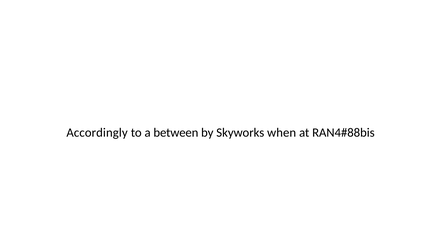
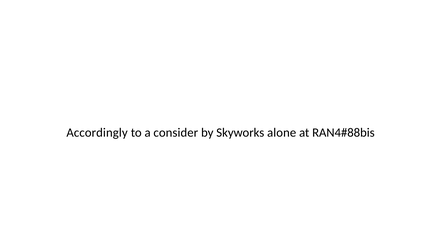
between: between -> consider
when: when -> alone
